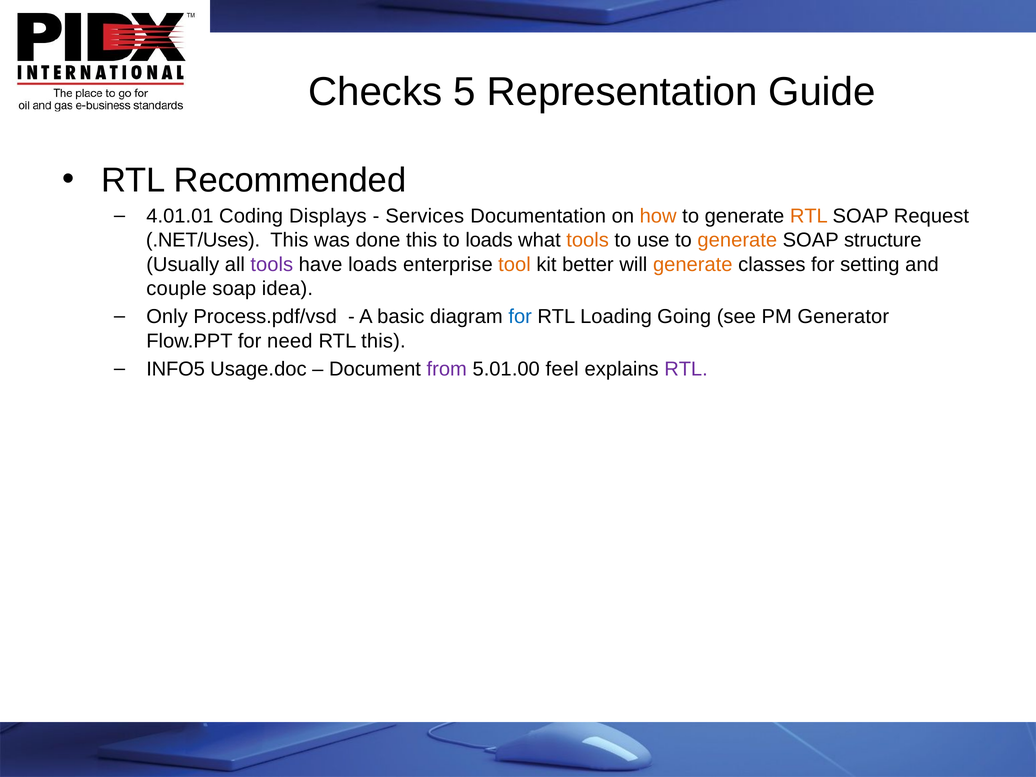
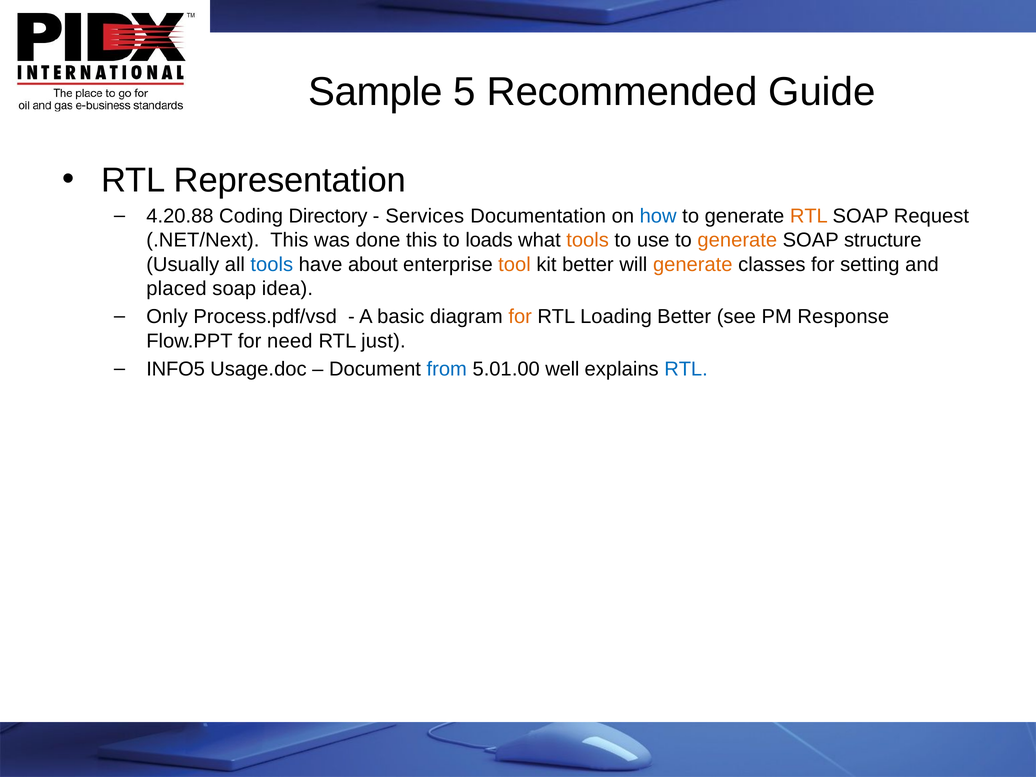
Checks: Checks -> Sample
Representation: Representation -> Recommended
Recommended: Recommended -> Representation
4.01.01: 4.01.01 -> 4.20.88
Displays: Displays -> Directory
how colour: orange -> blue
.NET/Uses: .NET/Uses -> .NET/Next
tools at (272, 264) colour: purple -> blue
have loads: loads -> about
couple: couple -> placed
for at (520, 317) colour: blue -> orange
Loading Going: Going -> Better
Generator: Generator -> Response
RTL this: this -> just
from colour: purple -> blue
feel: feel -> well
RTL at (686, 369) colour: purple -> blue
